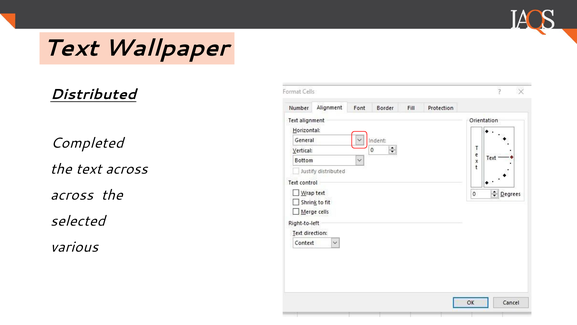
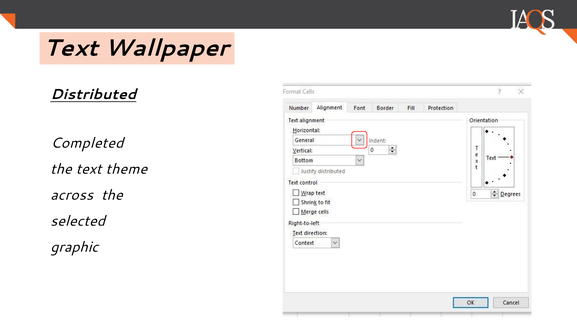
text across: across -> theme
various: various -> graphic
